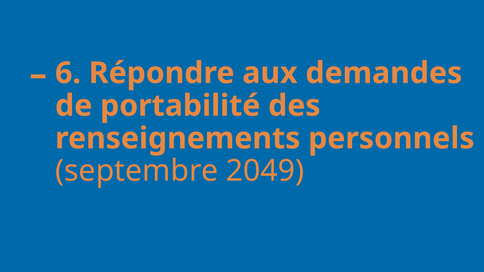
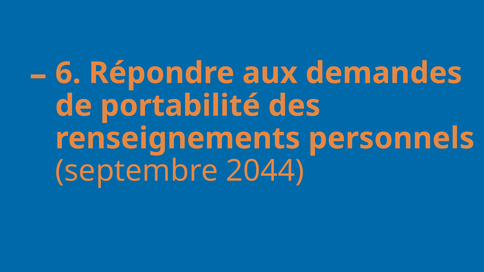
2049: 2049 -> 2044
